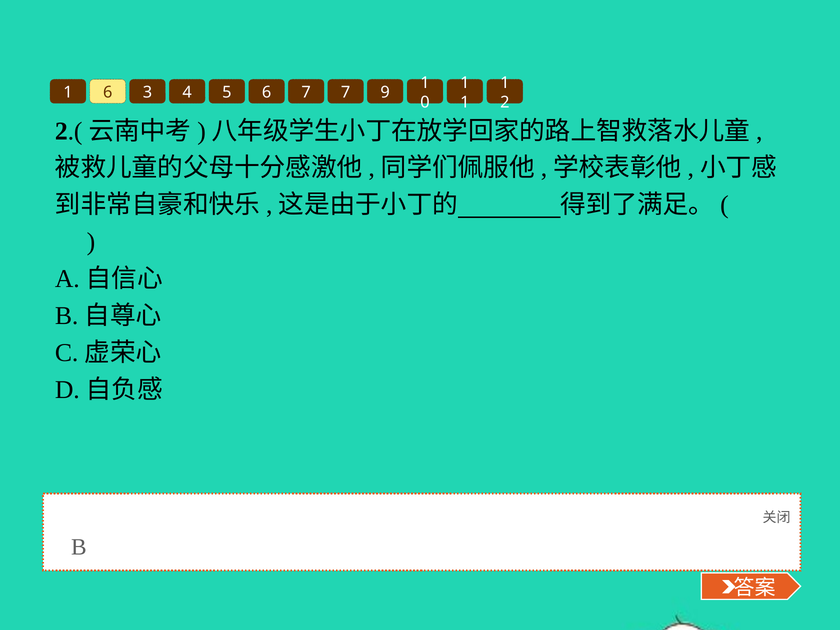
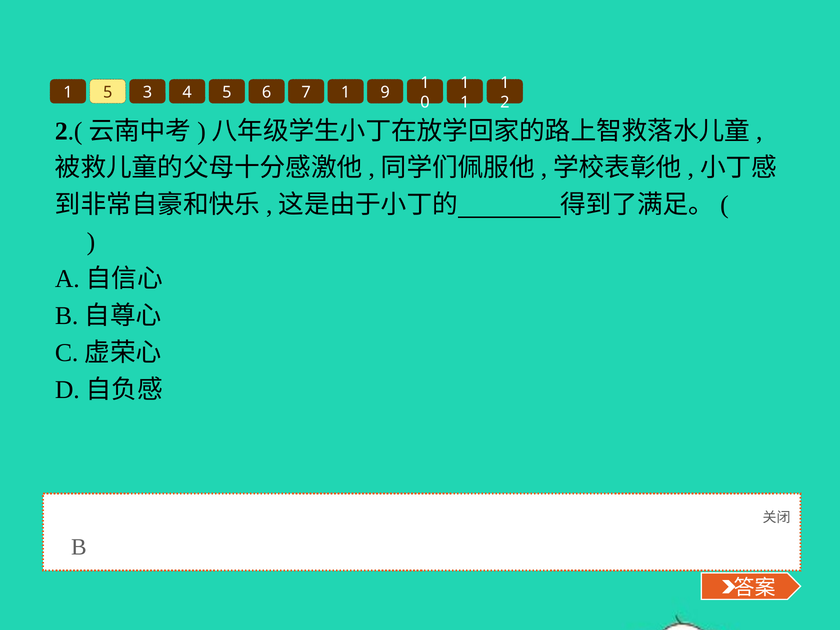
1 6: 6 -> 5
7 7: 7 -> 1
